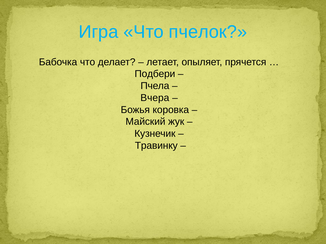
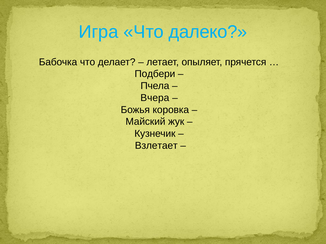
пчелок: пчелок -> далеко
Травинку: Травинку -> Взлетает
